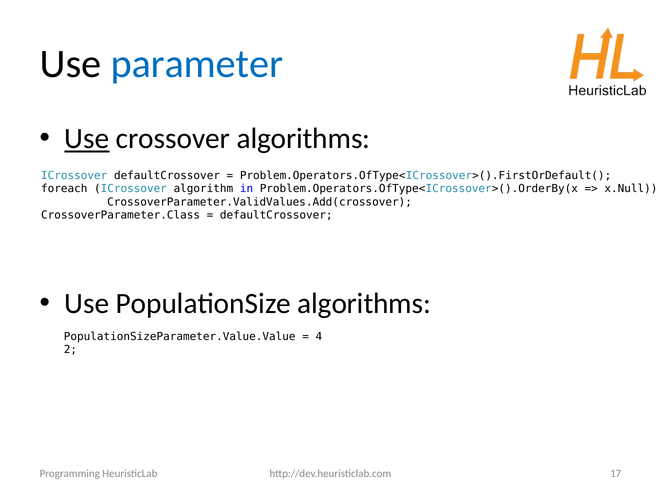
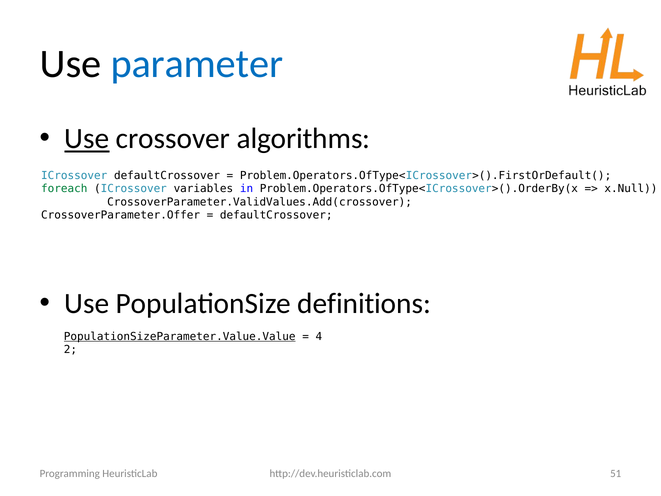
foreach colour: black -> green
algorithm: algorithm -> variables
CrossoverParameter.Class: CrossoverParameter.Class -> CrossoverParameter.Offer
PopulationSize algorithms: algorithms -> definitions
PopulationSizeParameter.Value.Value underline: none -> present
17: 17 -> 51
